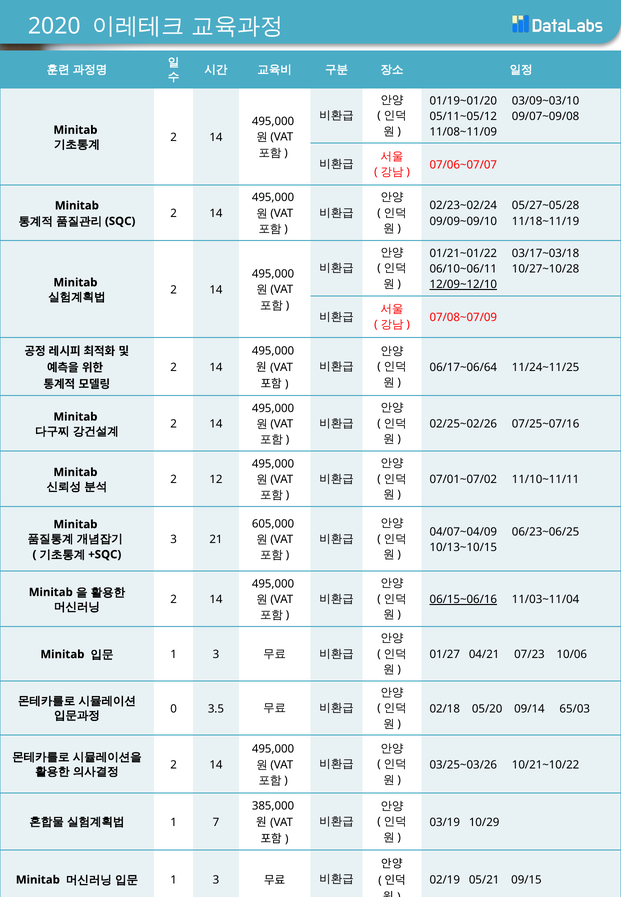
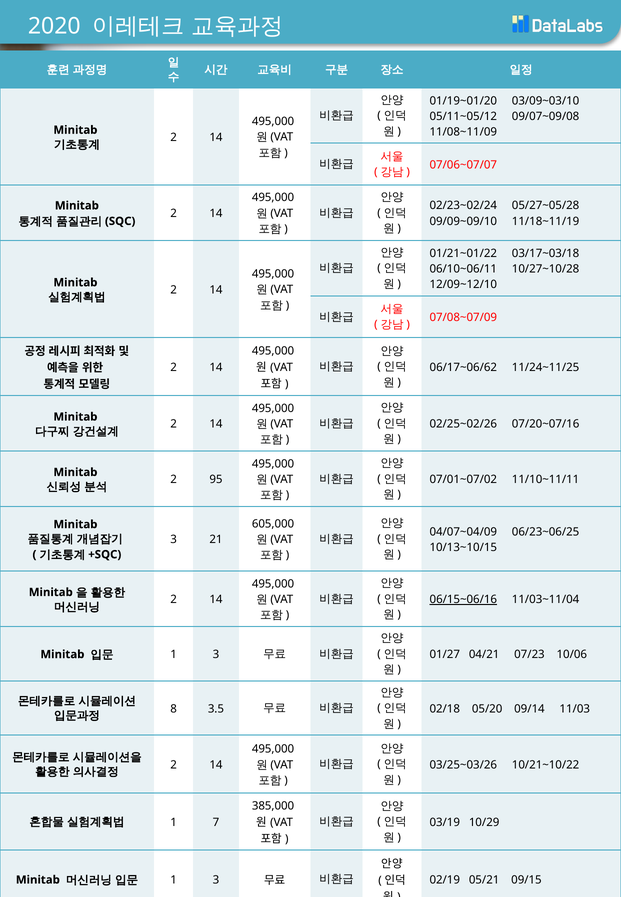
12/09~12/10 underline: present -> none
06/17~06/64: 06/17~06/64 -> 06/17~06/62
07/25~07/16: 07/25~07/16 -> 07/20~07/16
12: 12 -> 95
65/03: 65/03 -> 11/03
0: 0 -> 8
